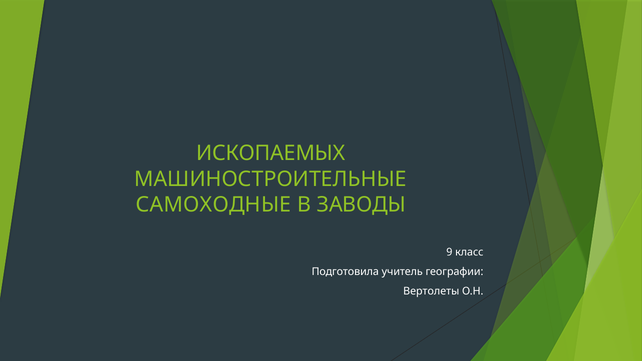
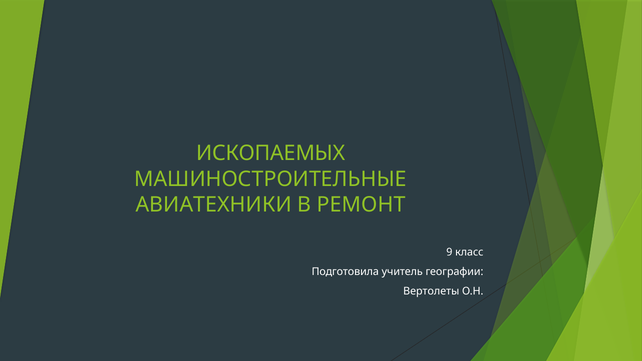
САМОХОДНЫЕ: САМОХОДНЫЕ -> АВИАТЕХНИКИ
ЗАВОДЫ: ЗАВОДЫ -> РЕМОНТ
